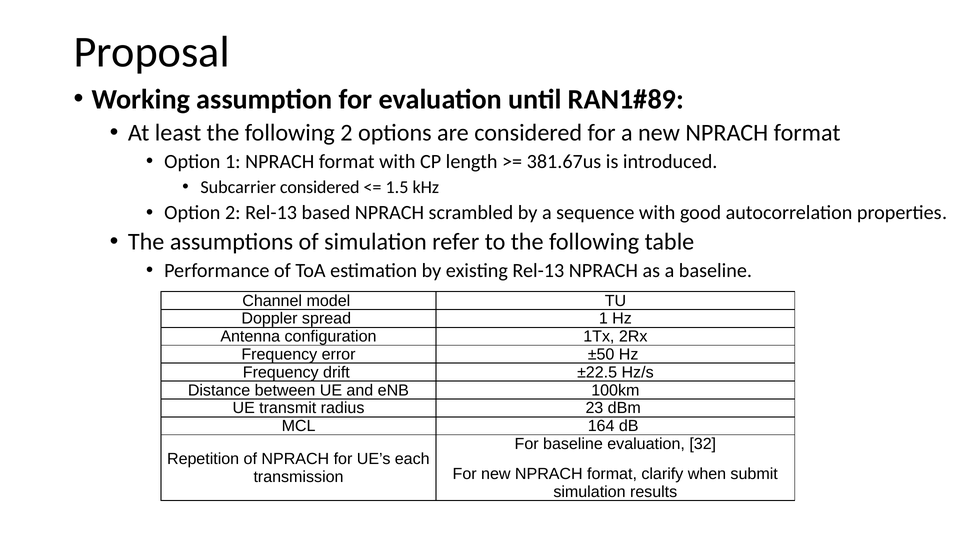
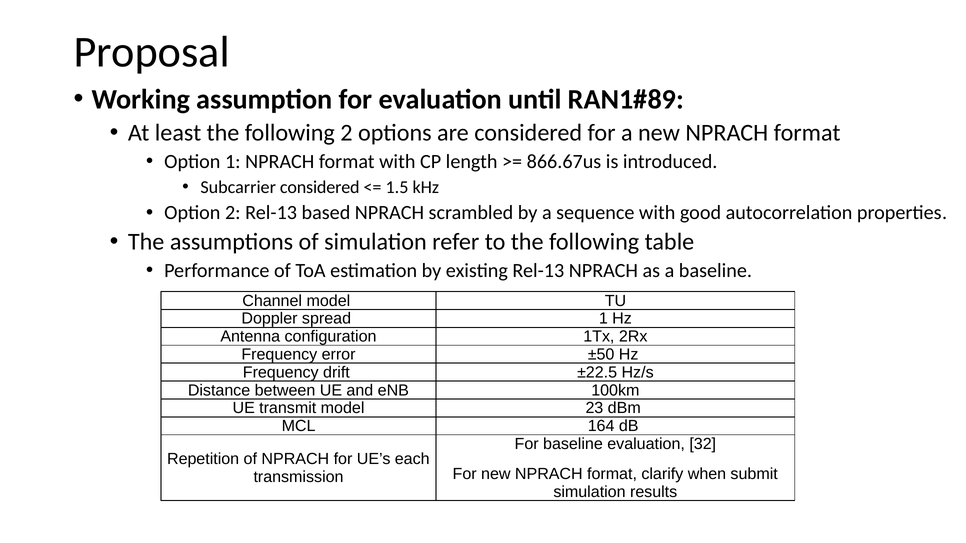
381.67us: 381.67us -> 866.67us
transmit radius: radius -> model
